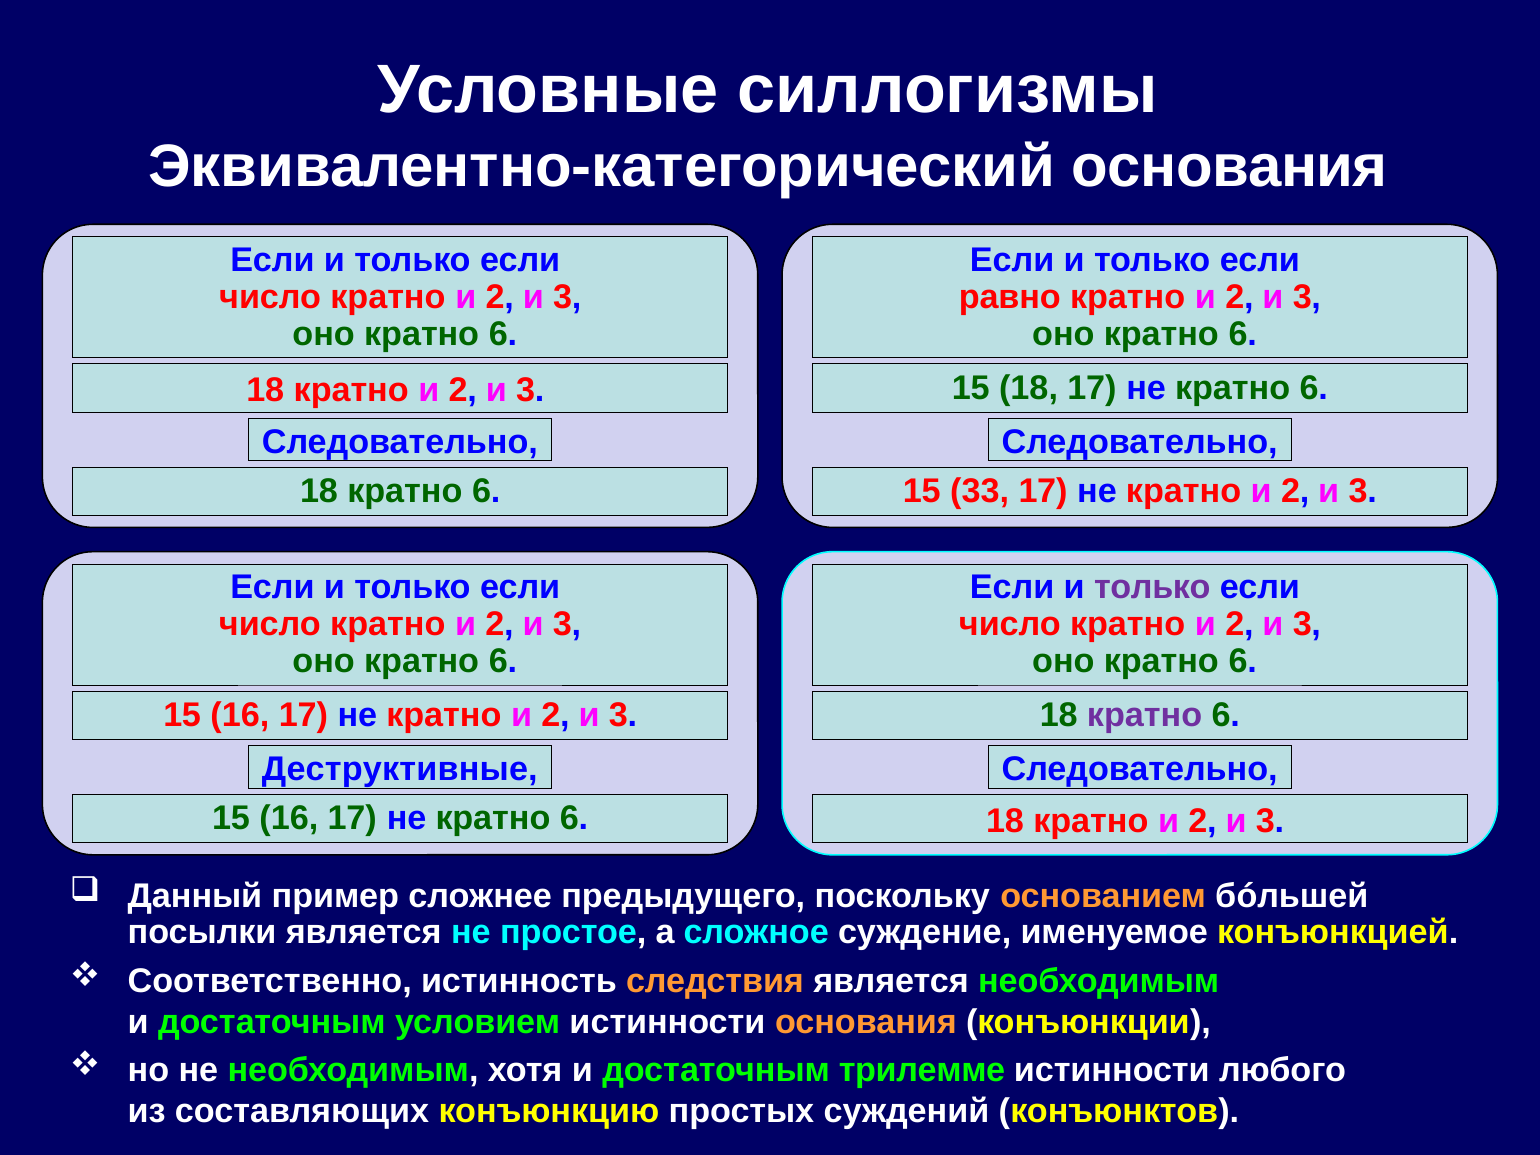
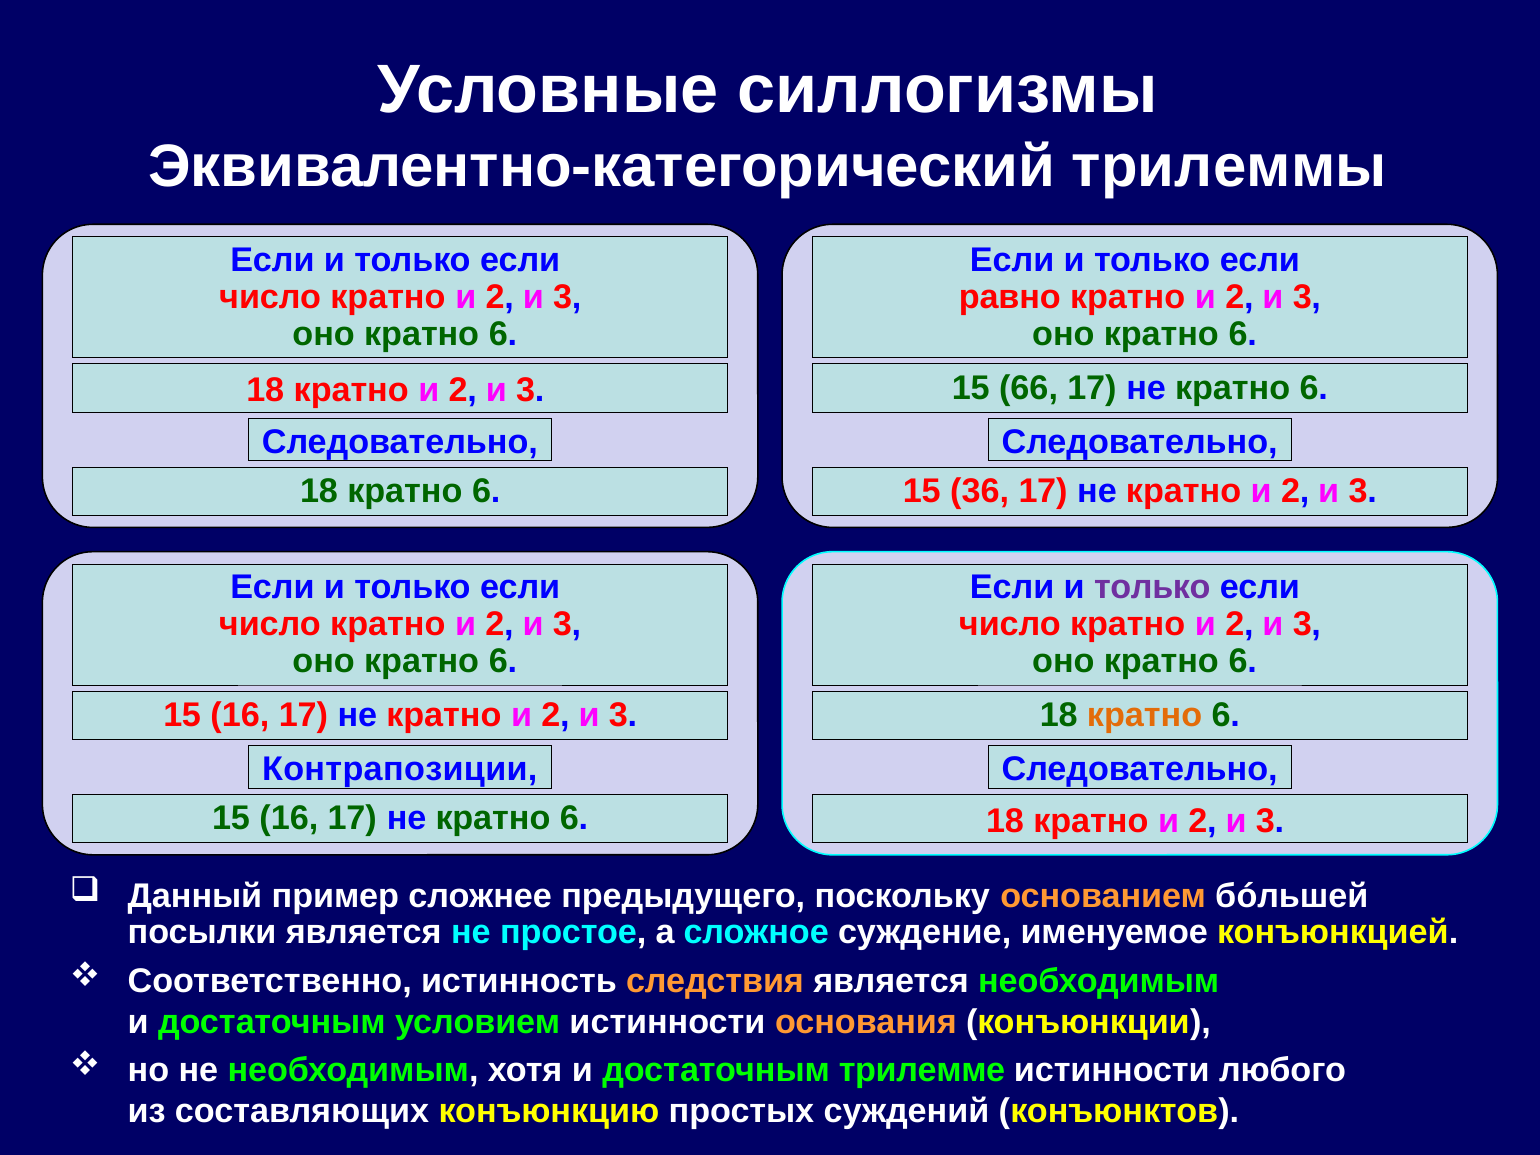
Эквивалентно-категорический основания: основания -> трилеммы
15 18: 18 -> 66
33: 33 -> 36
кратно at (1145, 715) colour: purple -> orange
Деструктивные: Деструктивные -> Контрапозиции
